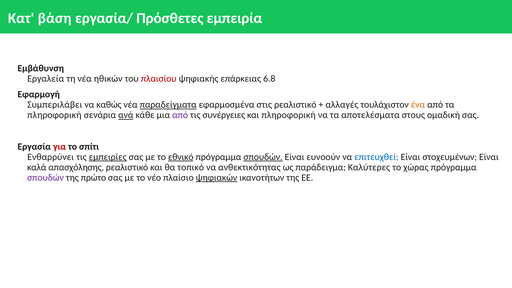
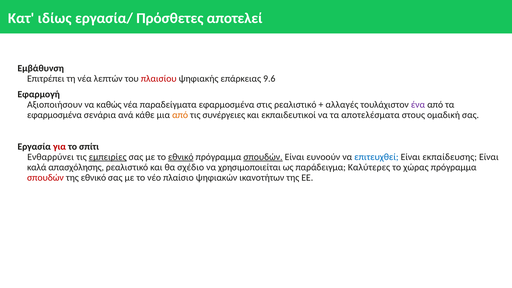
βάση: βάση -> ιδίως
εμπειρία: εμπειρία -> αποτελεί
Εργαλεία: Εργαλεία -> Επιτρέπει
ηθικών: ηθικών -> λεπτών
6.8: 6.8 -> 9.6
Συμπεριλάβει: Συμπεριλάβει -> Αξιοποιήσουν
παραδείγματα underline: present -> none
ένα colour: orange -> purple
πληροφορική at (54, 115): πληροφορική -> εφαρμοσμένα
ανά underline: present -> none
από at (180, 115) colour: purple -> orange
και πληροφορική: πληροφορική -> εκπαιδευτικοί
στοχευμένων: στοχευμένων -> εκπαίδευσης
τοπικό: τοπικό -> σχέδιο
ανθεκτικότητας: ανθεκτικότητας -> χρησιμοποιείται
σπουδών at (45, 178) colour: purple -> red
της πρώτο: πρώτο -> εθνικό
ψηφιακών underline: present -> none
